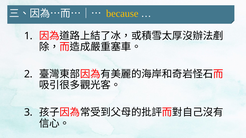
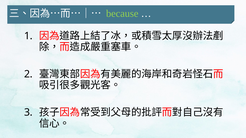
because colour: yellow -> light green
